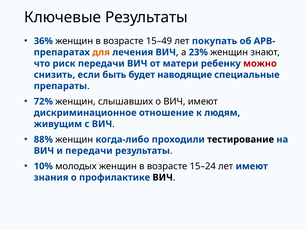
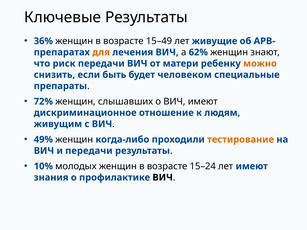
покупать: покупать -> живущие
23%: 23% -> 62%
можно colour: red -> orange
наводящие: наводящие -> человеком
88%: 88% -> 49%
тестирование colour: black -> orange
